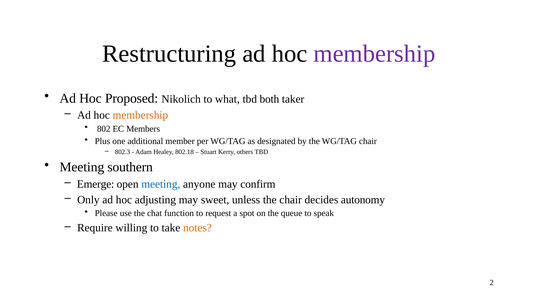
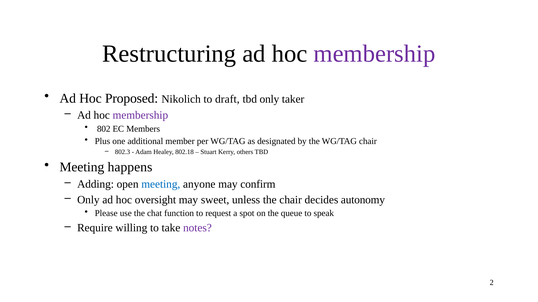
what: what -> draft
tbd both: both -> only
membership at (140, 115) colour: orange -> purple
southern: southern -> happens
Emerge: Emerge -> Adding
adjusting: adjusting -> oversight
notes colour: orange -> purple
